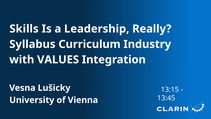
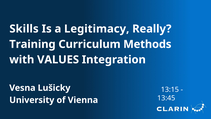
Leadership: Leadership -> Legitimacy
Syllabus: Syllabus -> Training
Industry: Industry -> Methods
